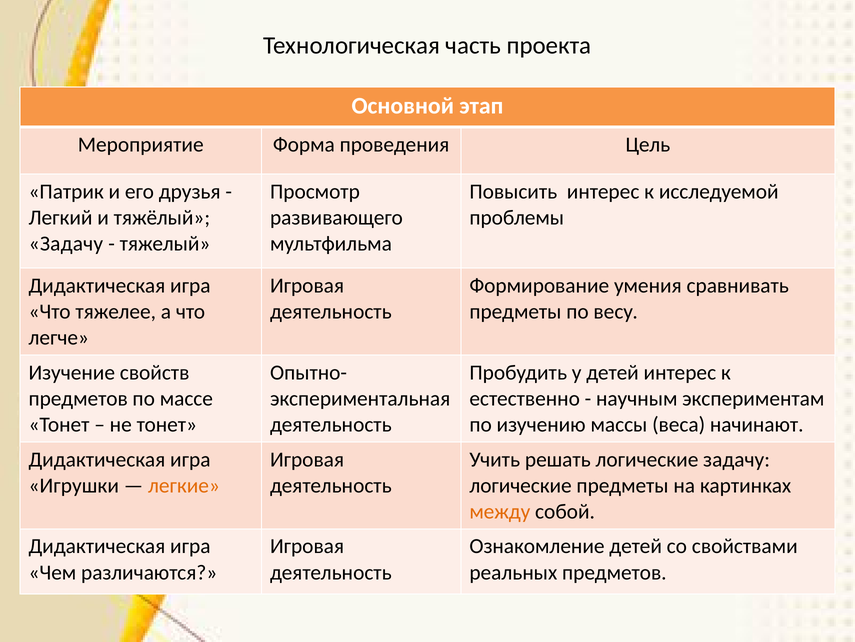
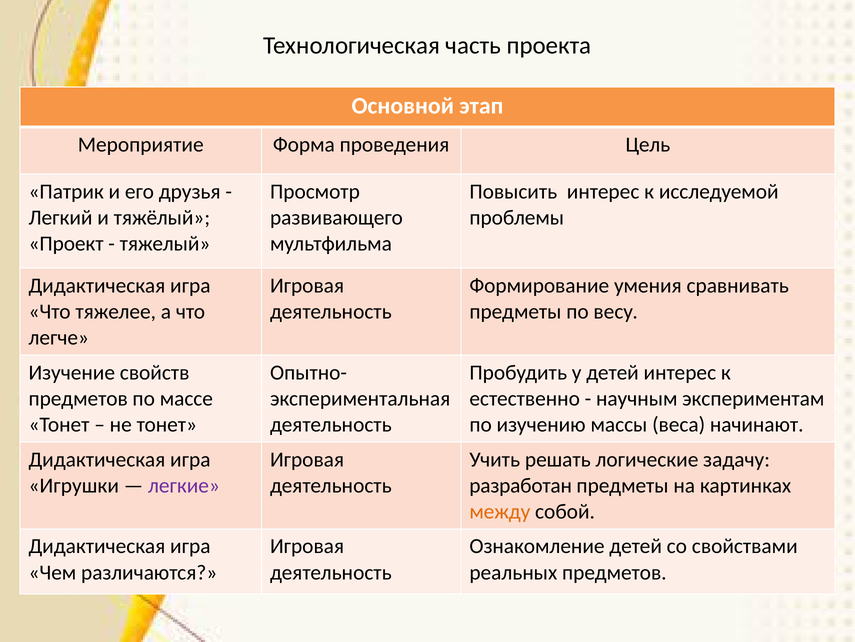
Задачу at (66, 243): Задачу -> Проект
легкие colour: orange -> purple
логические at (521, 485): логические -> разработан
